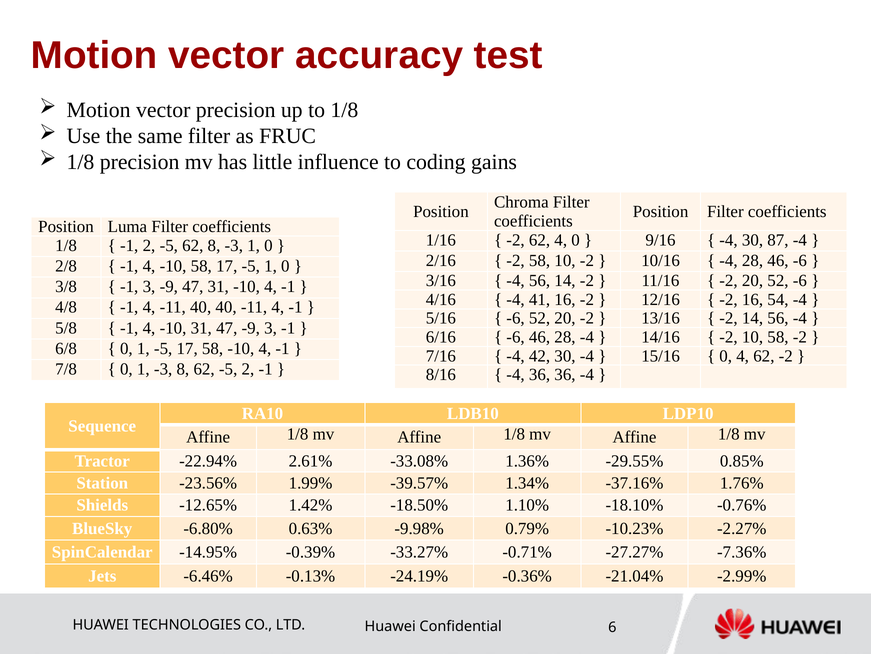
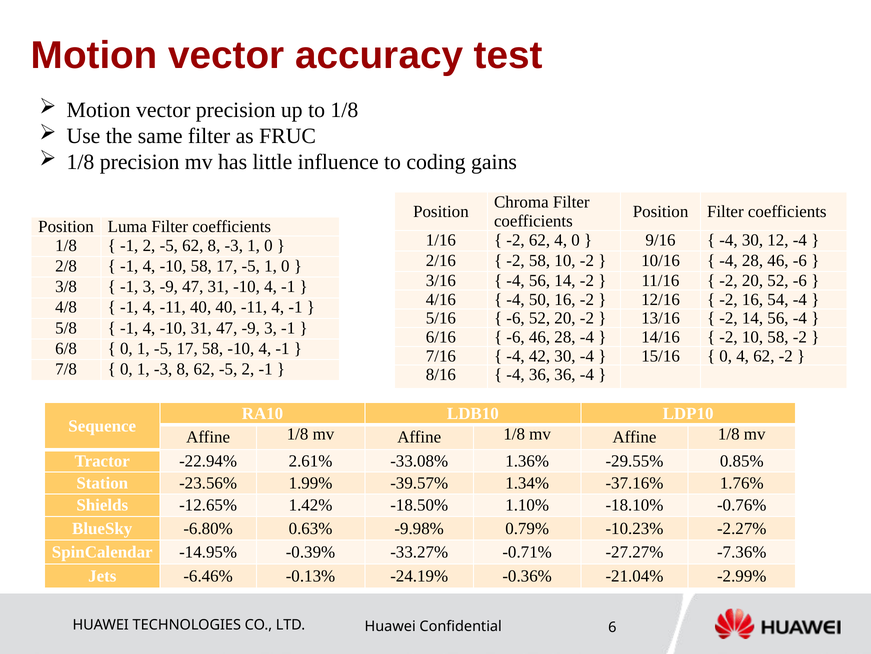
87: 87 -> 12
41: 41 -> 50
